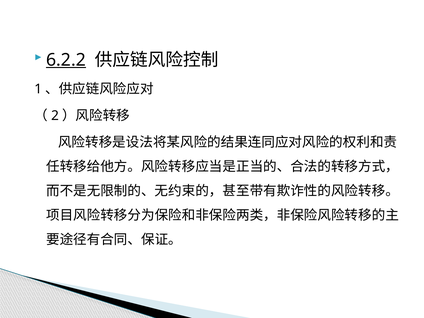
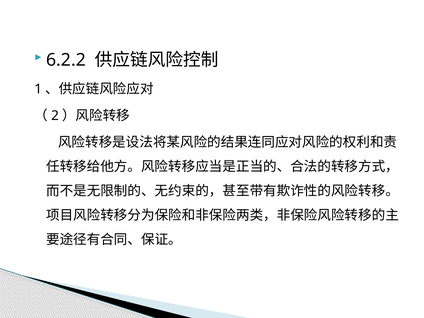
6.2.2 underline: present -> none
